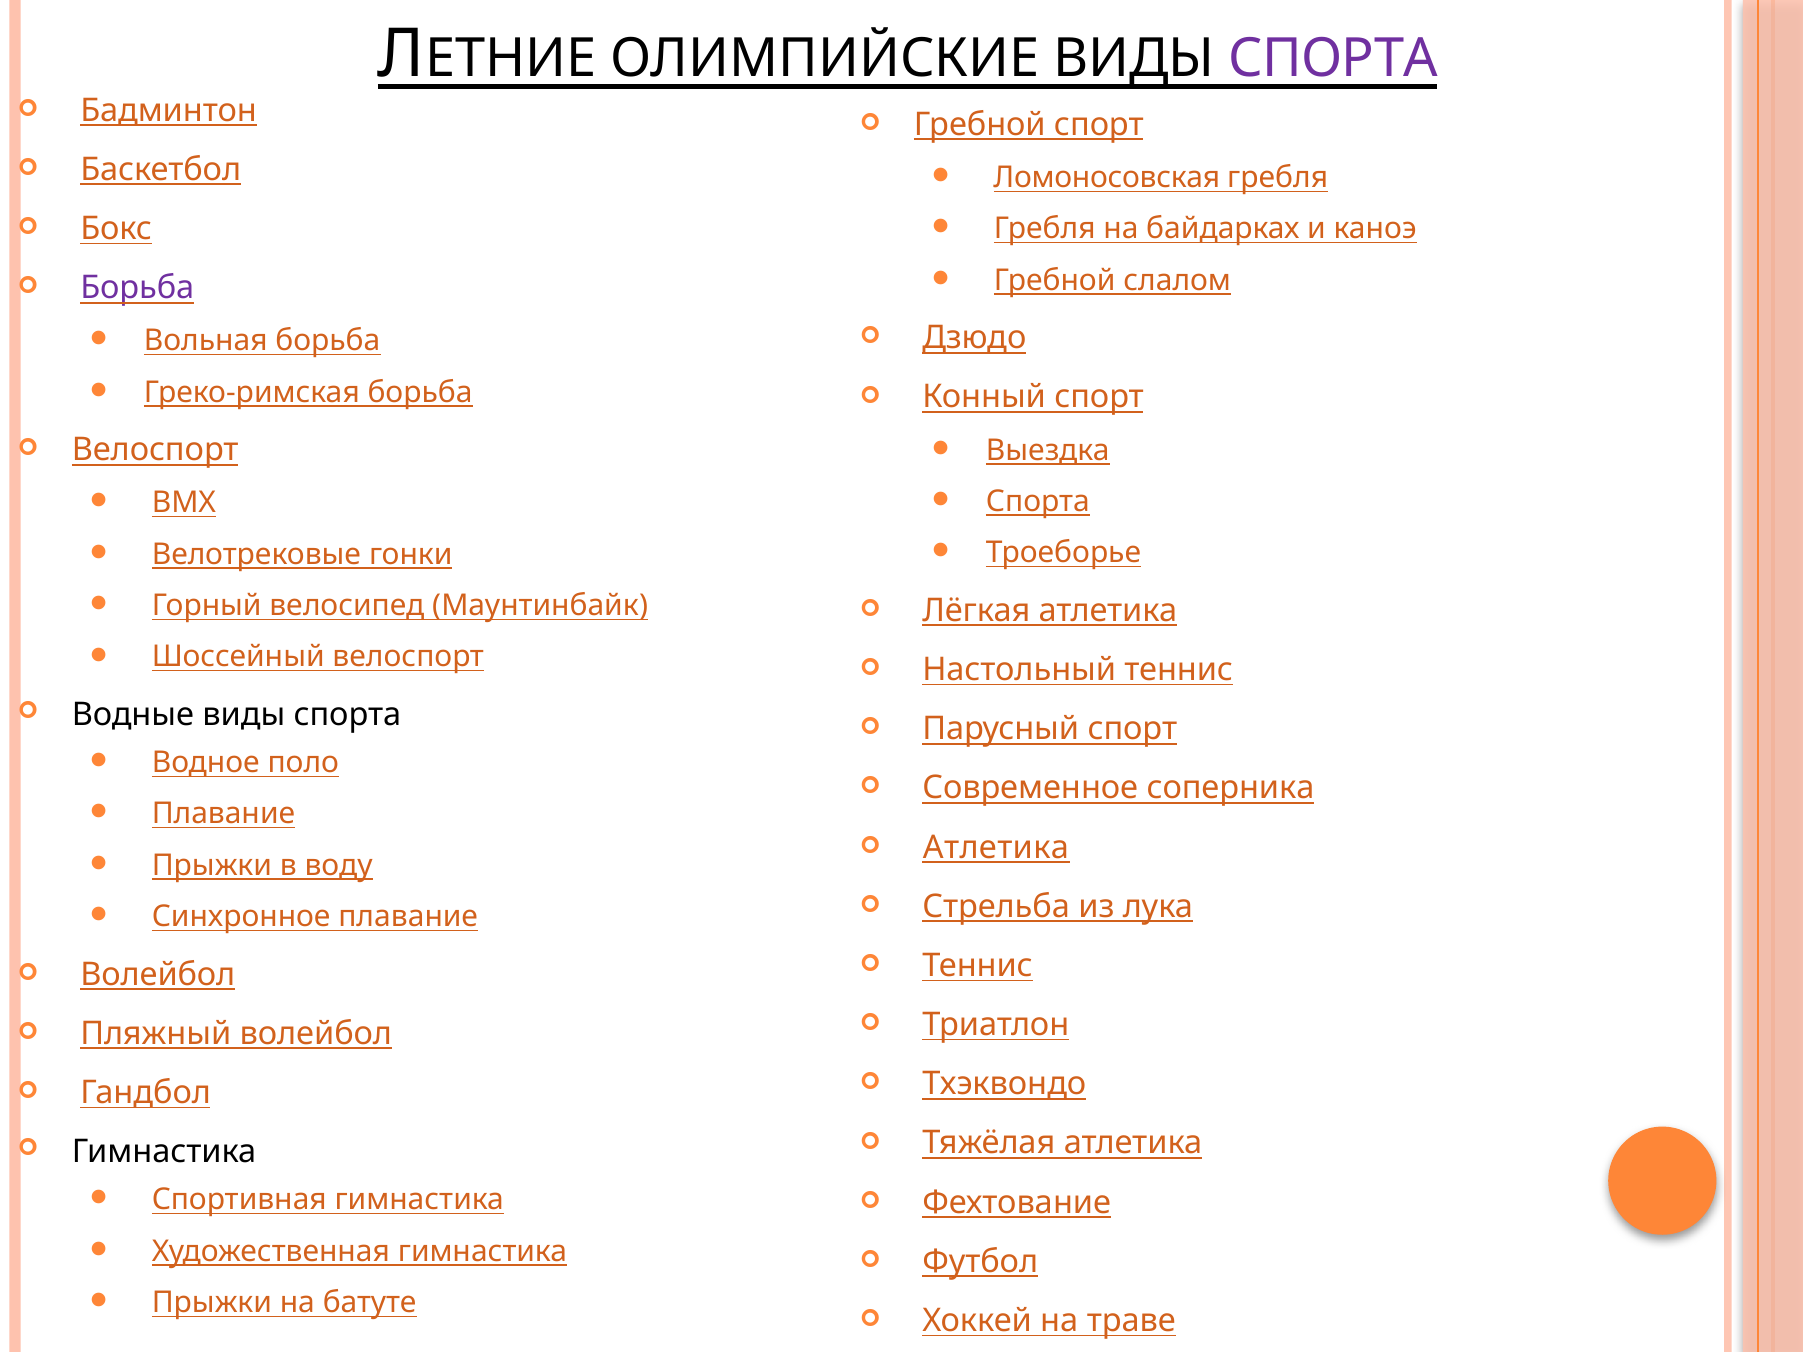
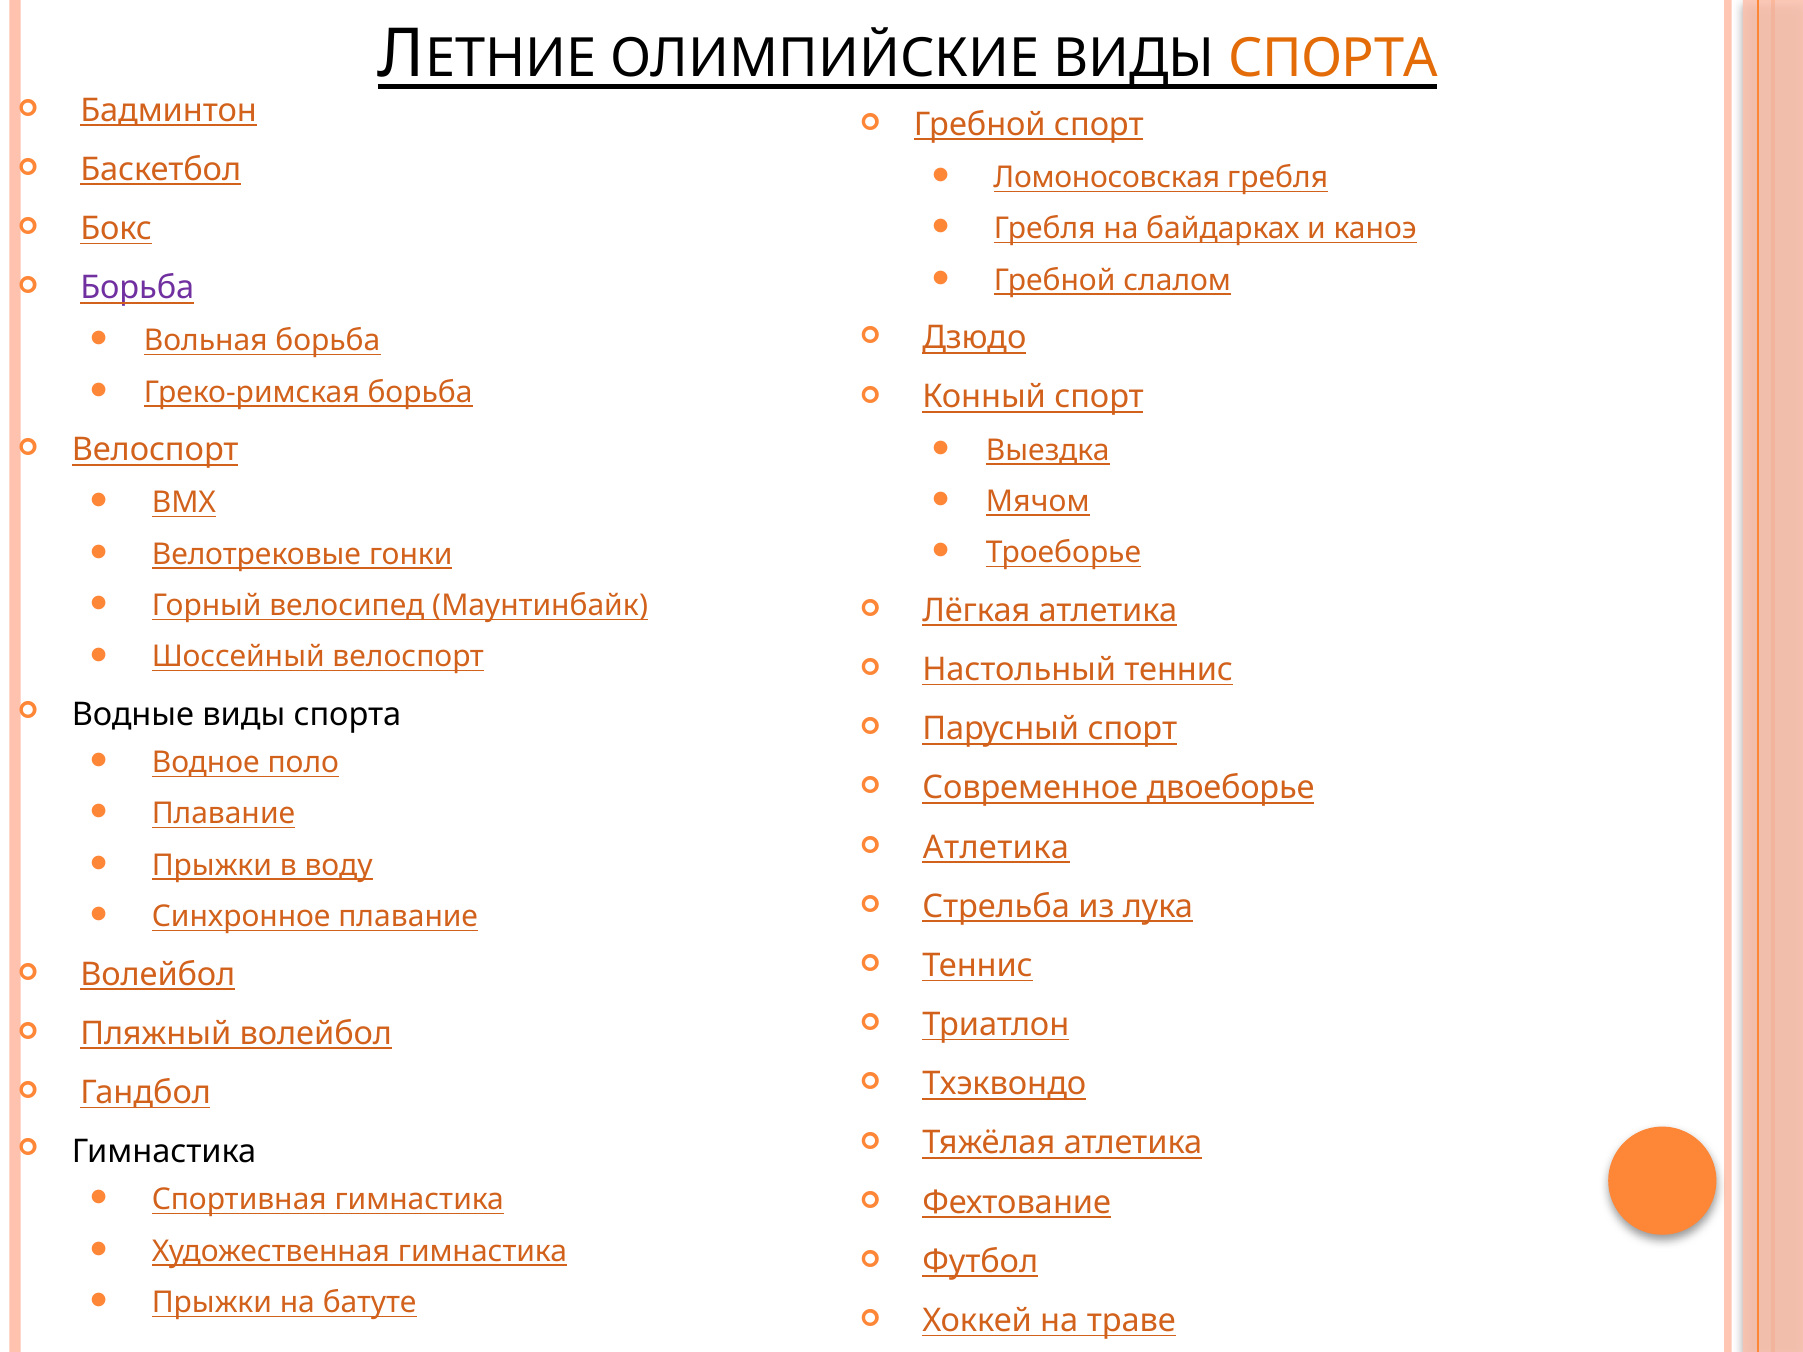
СПОРТА at (1333, 59) colour: purple -> orange
Спорта at (1038, 502): Спорта -> Мячом
соперника: соперника -> двоеборье
